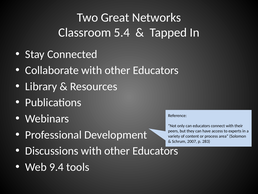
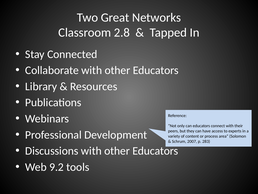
5.4: 5.4 -> 2.8
9.4: 9.4 -> 9.2
